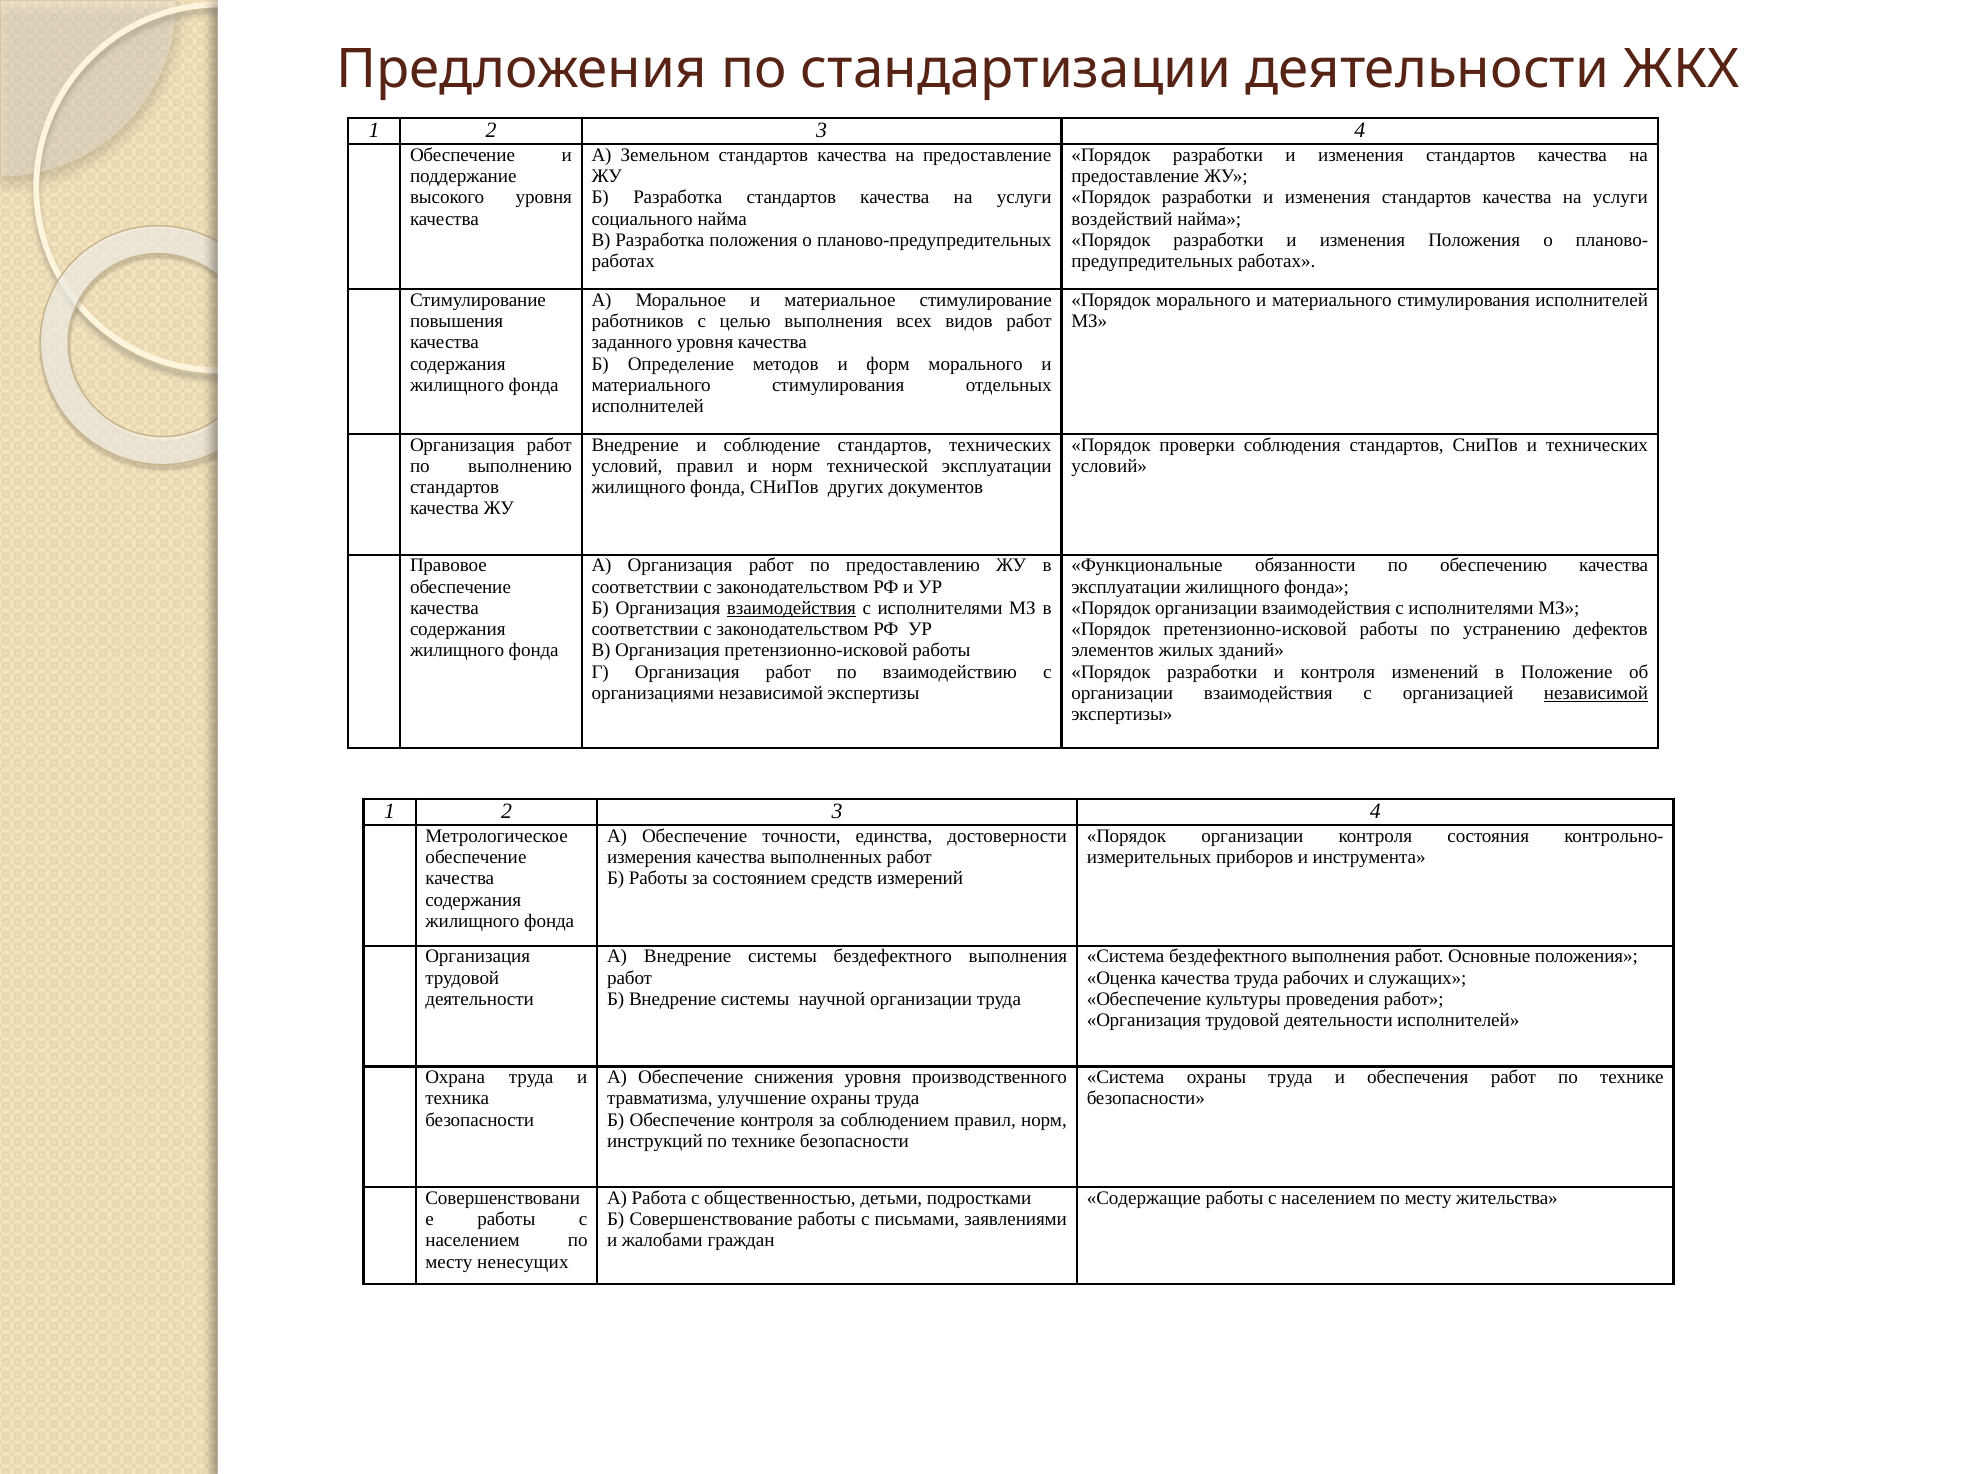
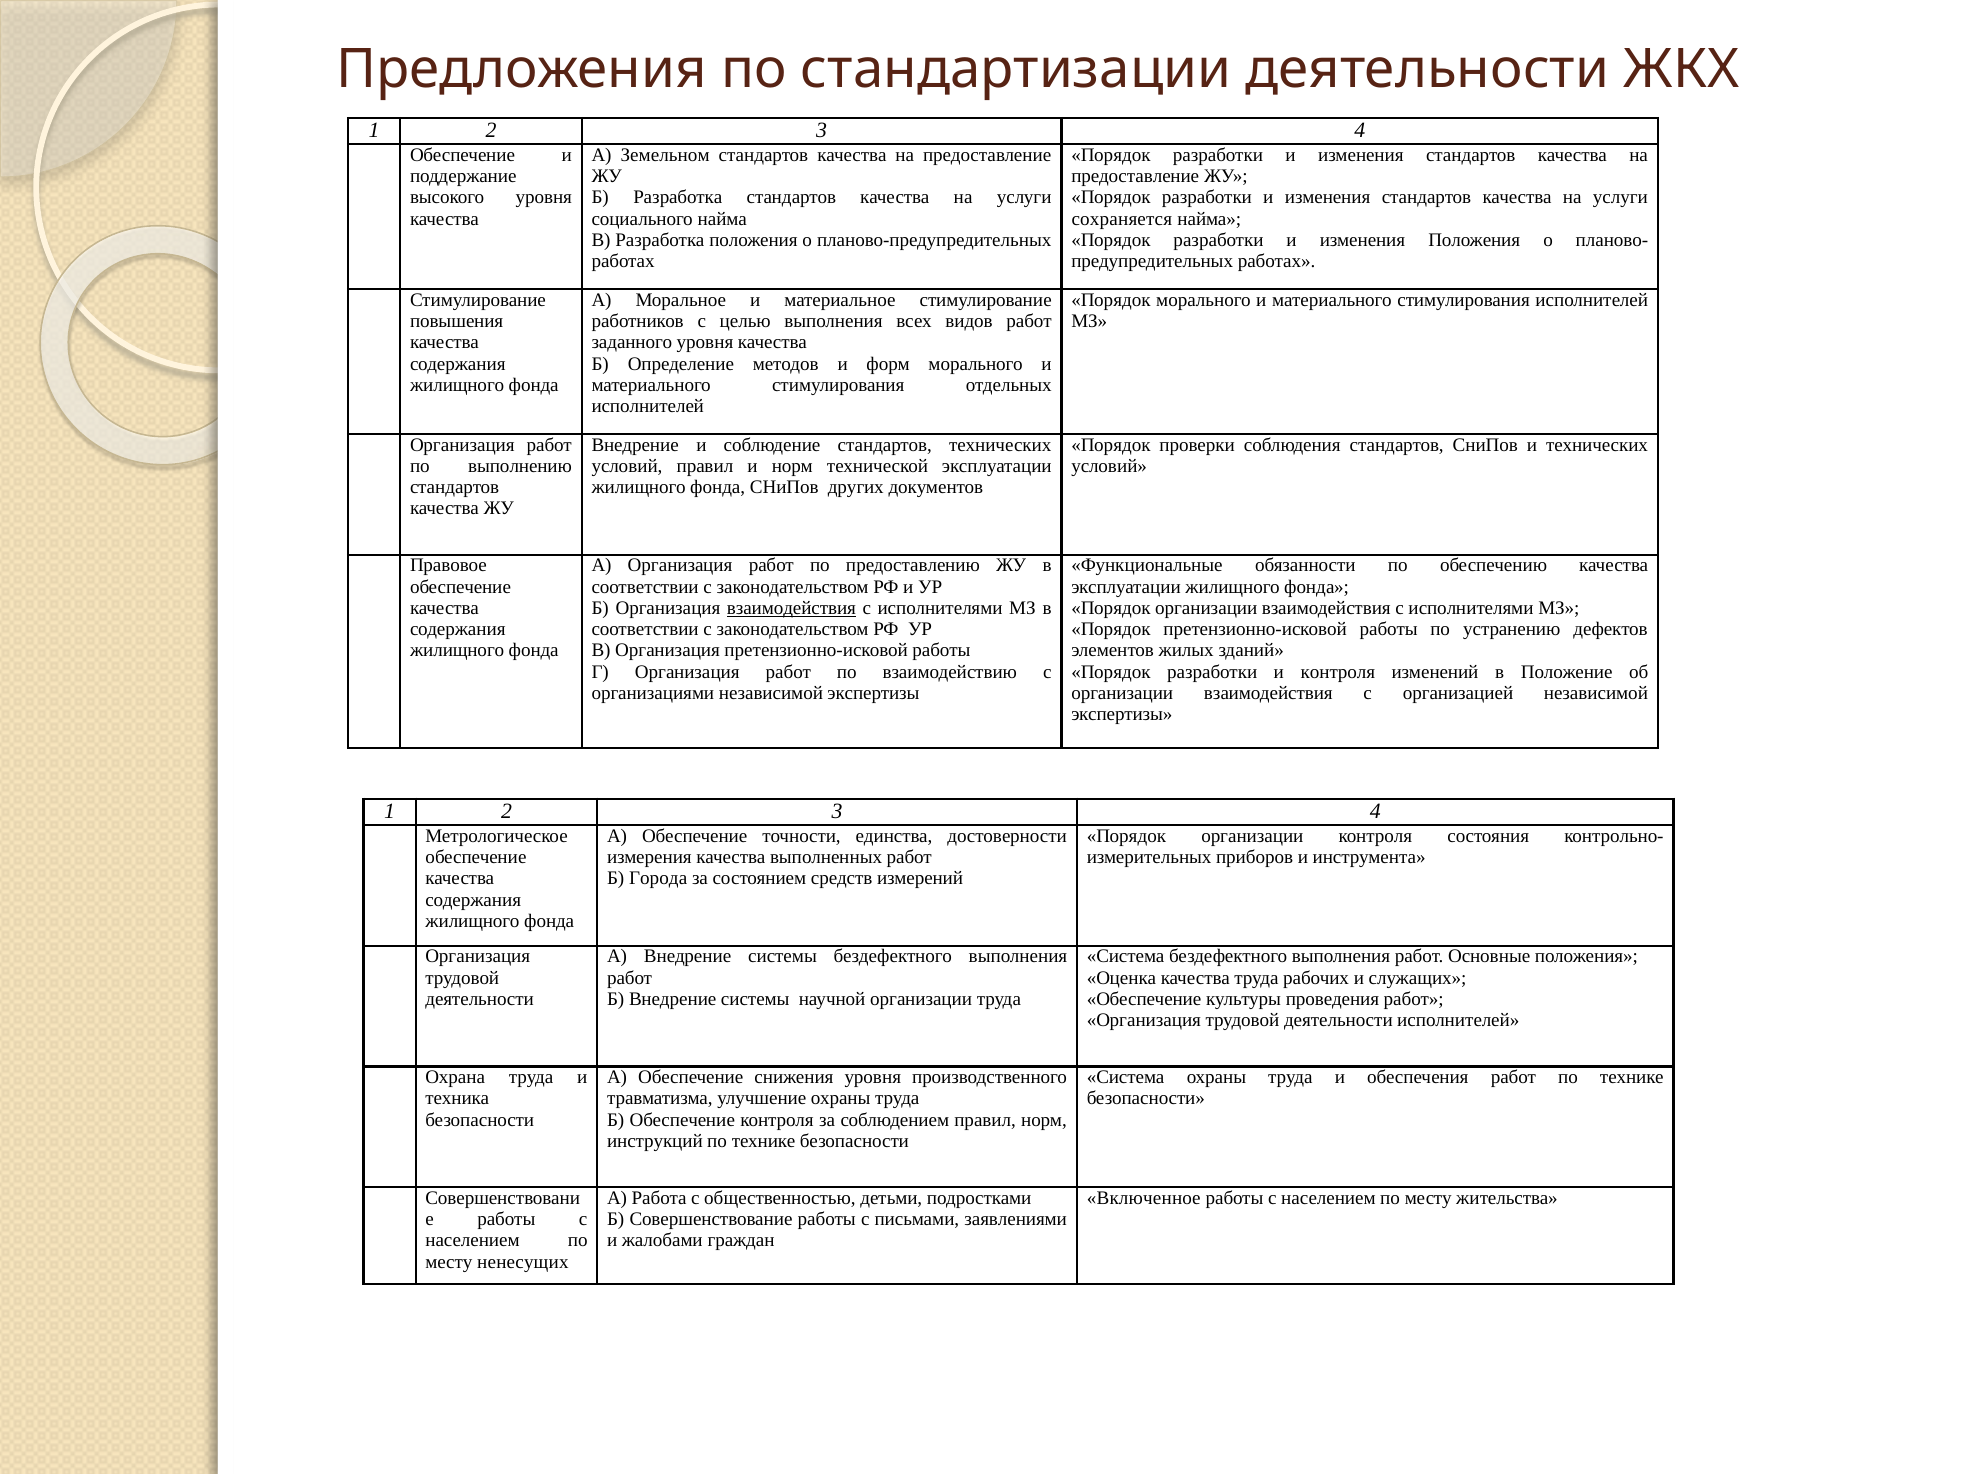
воздействий: воздействий -> сохраняется
независимой at (1596, 693) underline: present -> none
Б Работы: Работы -> Города
Содержащие: Содержащие -> Включенное
